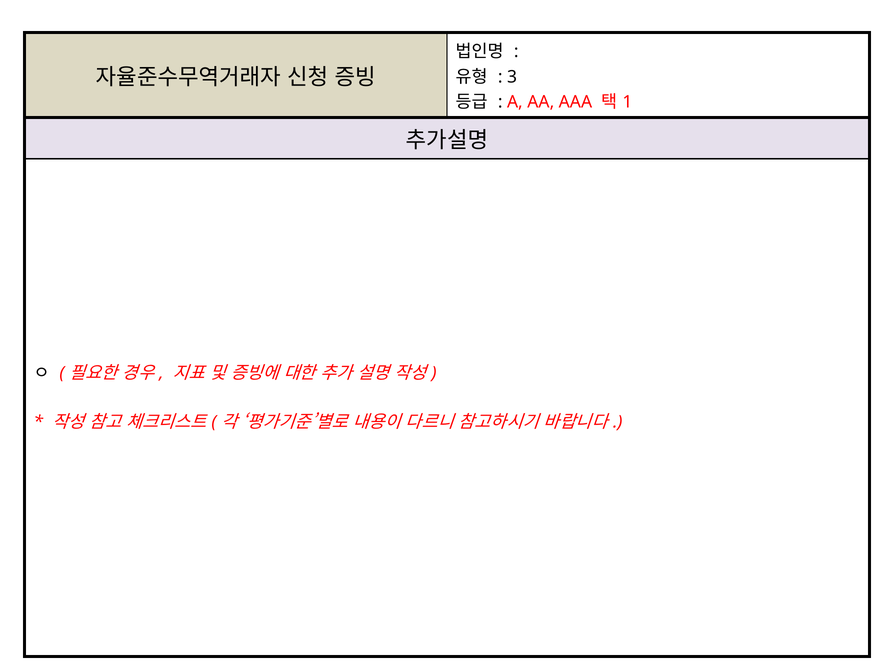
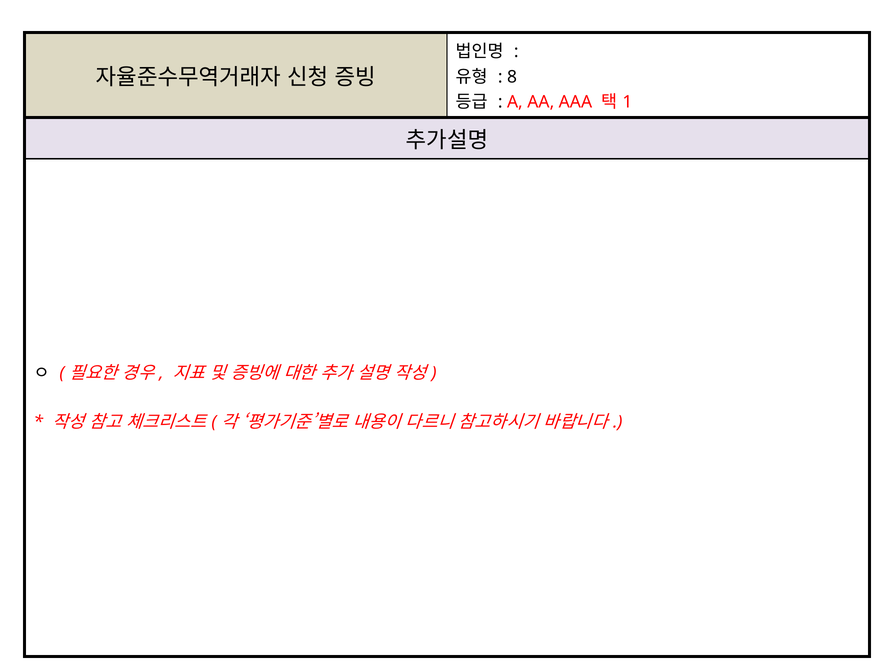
3: 3 -> 8
